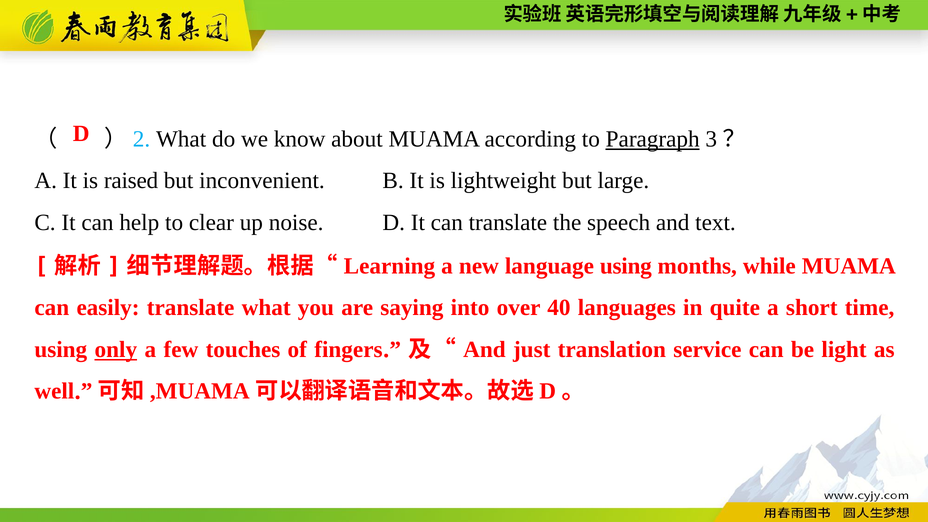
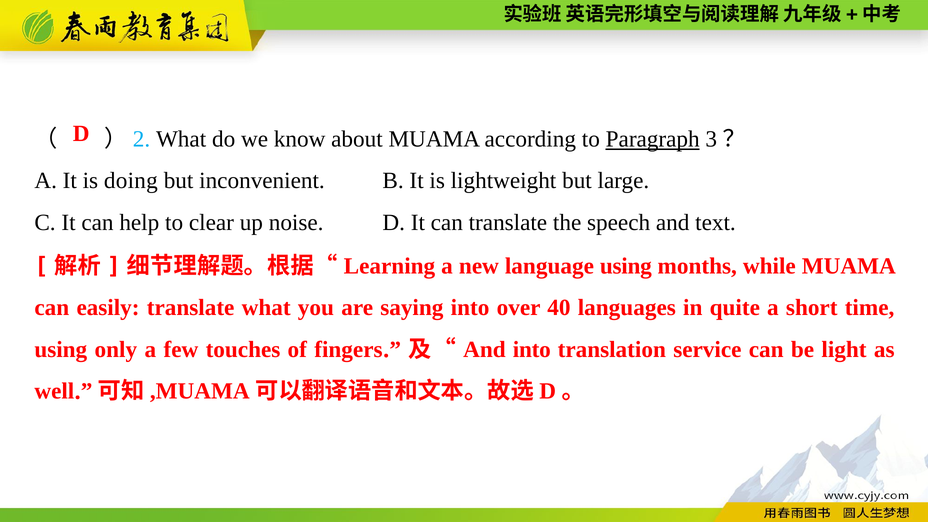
raised: raised -> doing
only underline: present -> none
And just: just -> into
